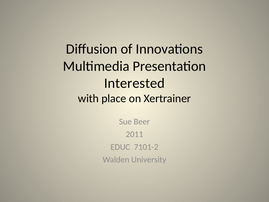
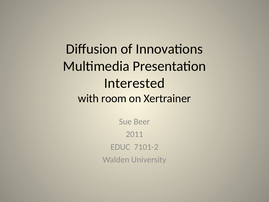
place: place -> room
